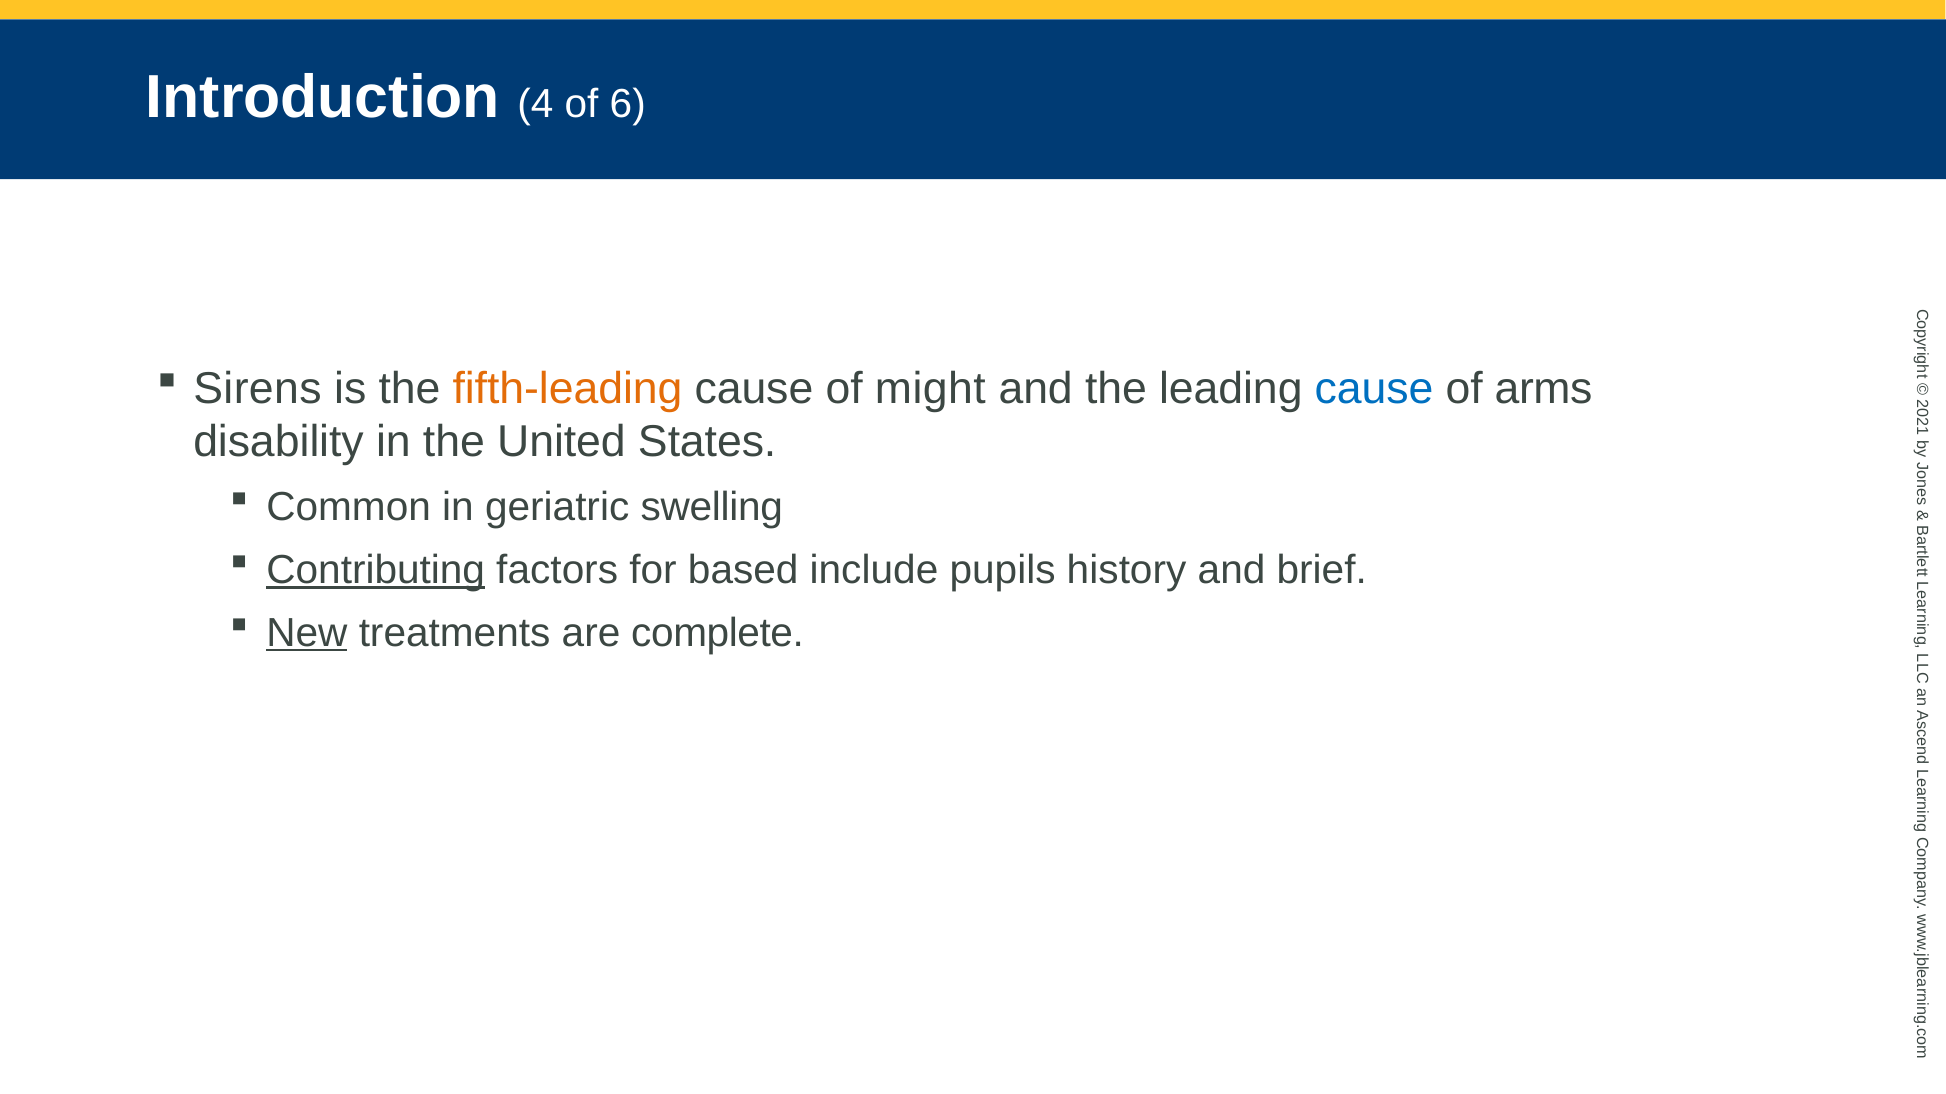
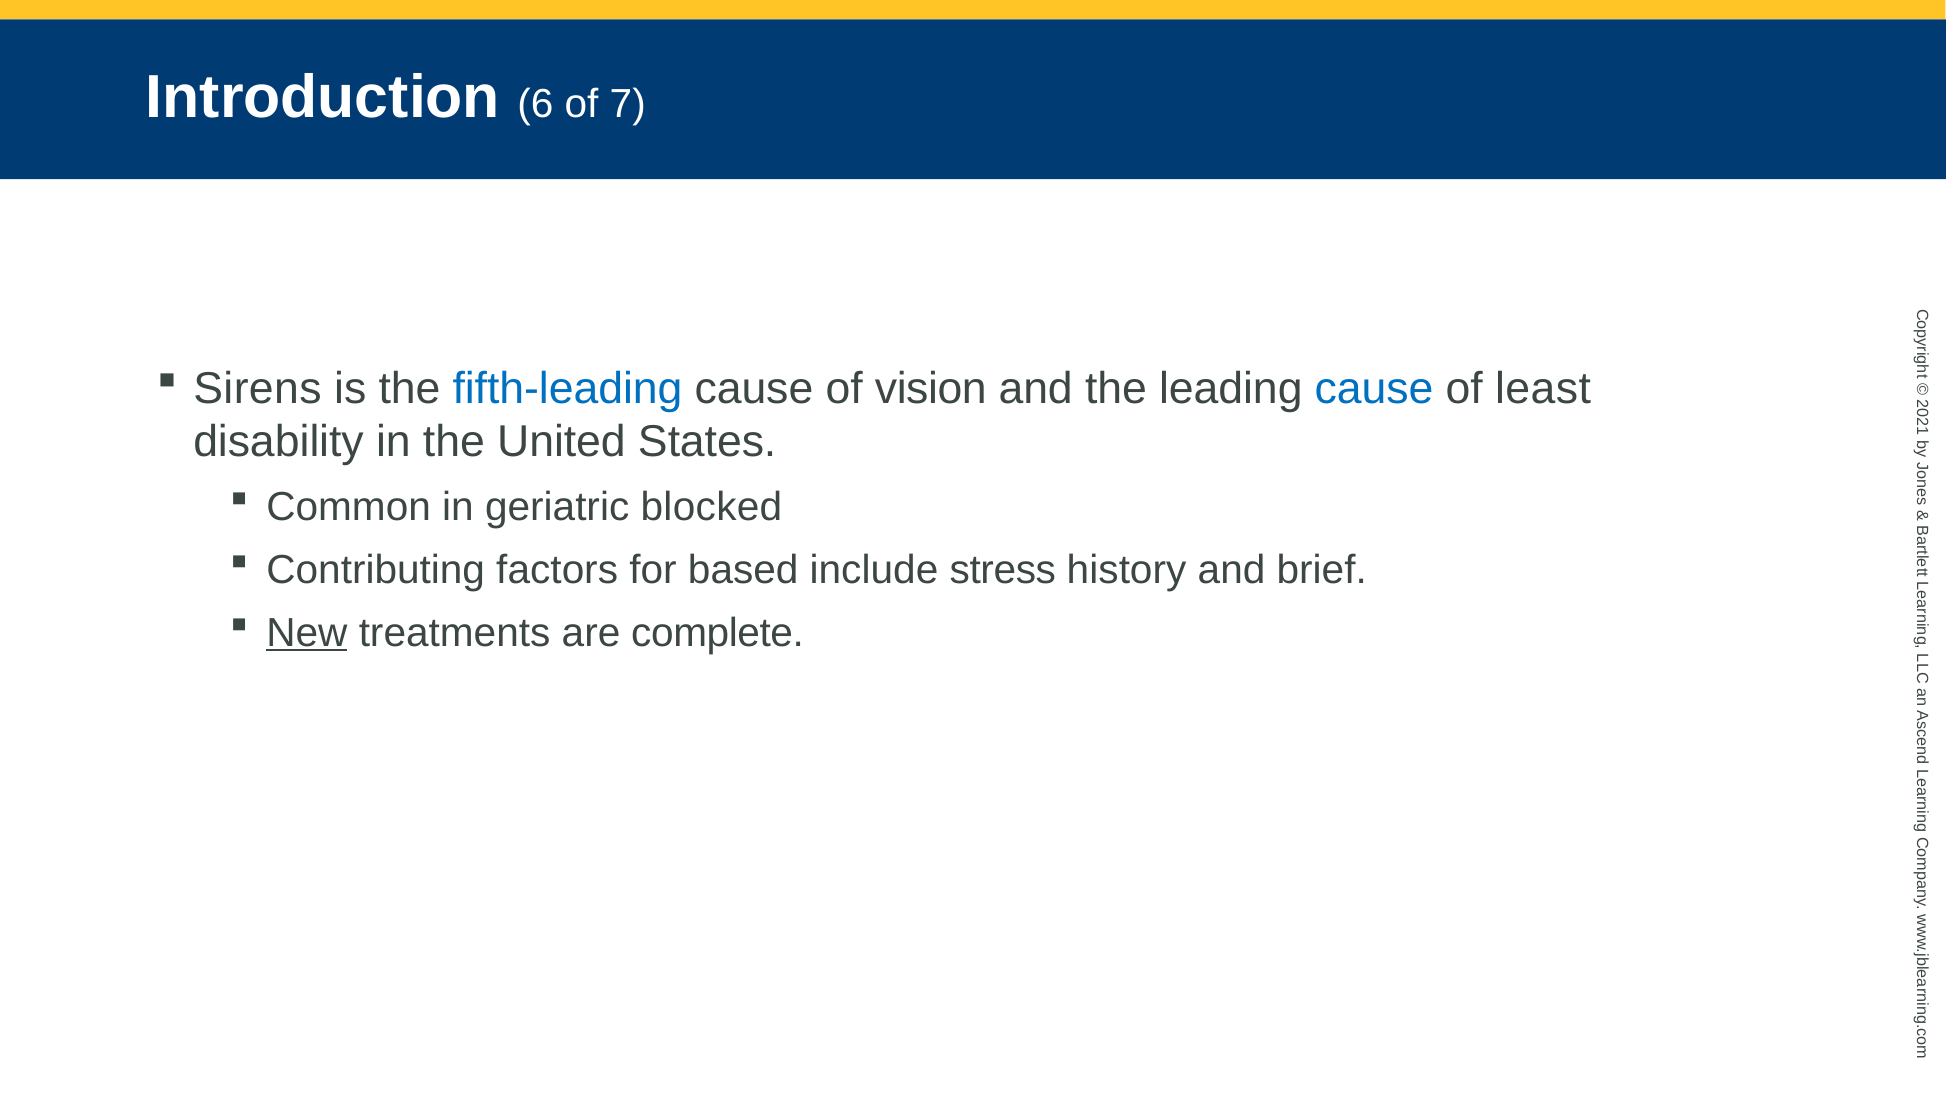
4: 4 -> 6
6: 6 -> 7
fifth-leading colour: orange -> blue
might: might -> vision
arms: arms -> least
swelling: swelling -> blocked
Contributing underline: present -> none
pupils: pupils -> stress
